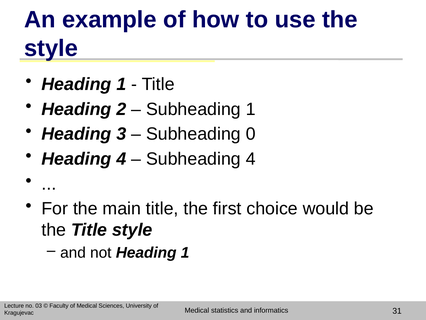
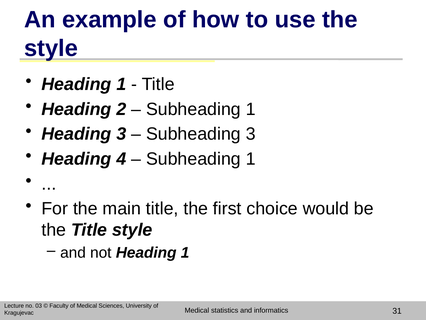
Subheading 0: 0 -> 3
4 at (251, 159): 4 -> 1
